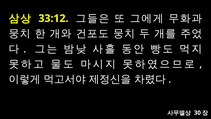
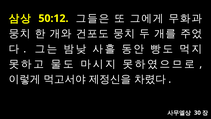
33:12: 33:12 -> 50:12
